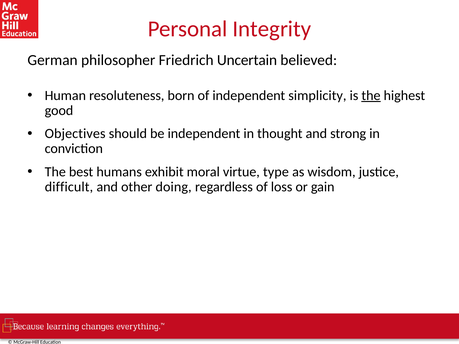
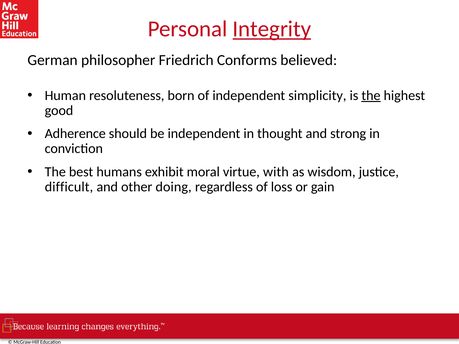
Integrity underline: none -> present
Uncertain: Uncertain -> Conforms
Objectives: Objectives -> Adherence
type: type -> with
